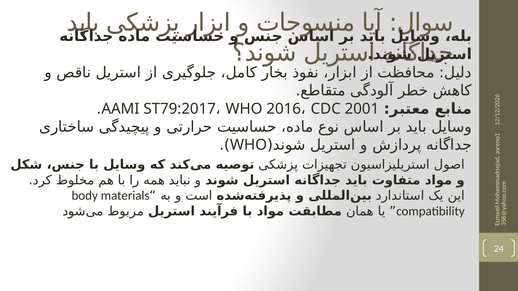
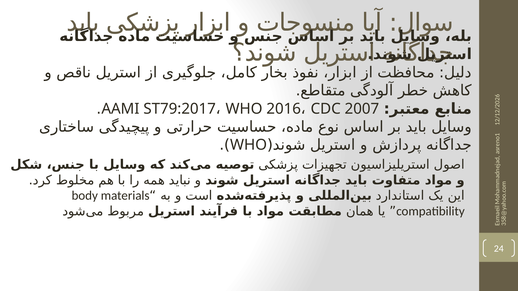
2001: 2001 -> 2007
